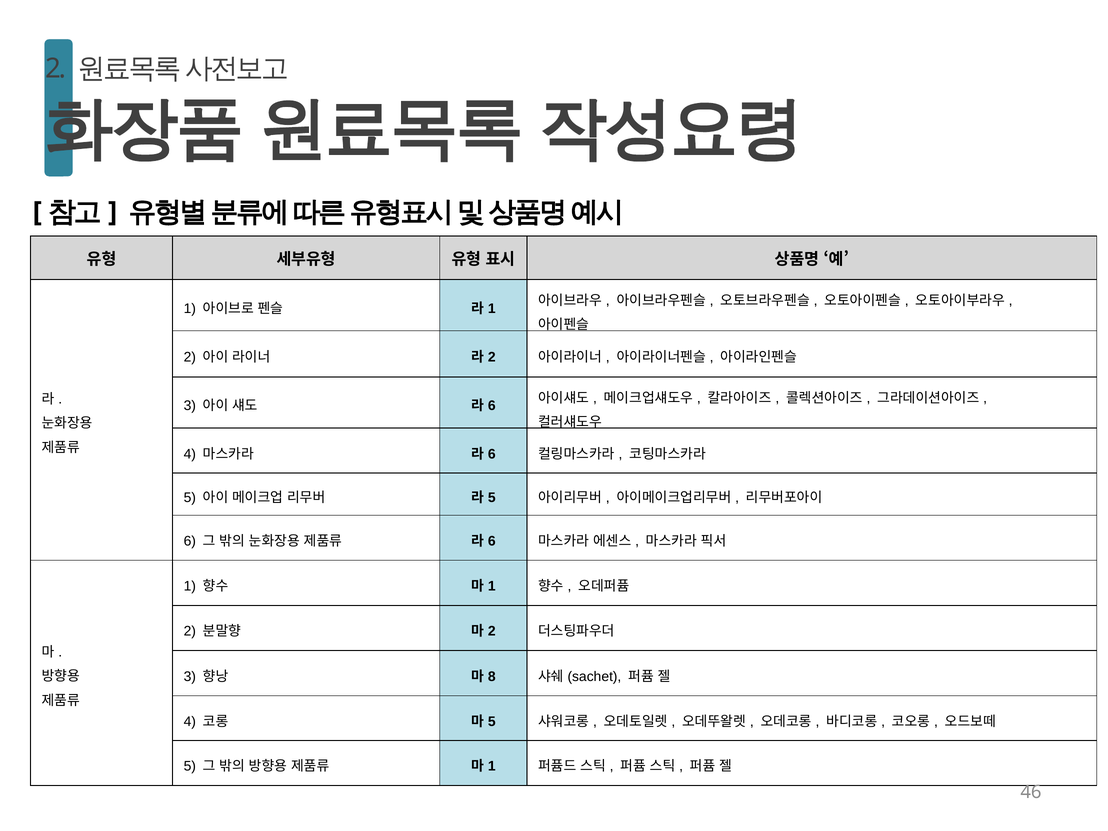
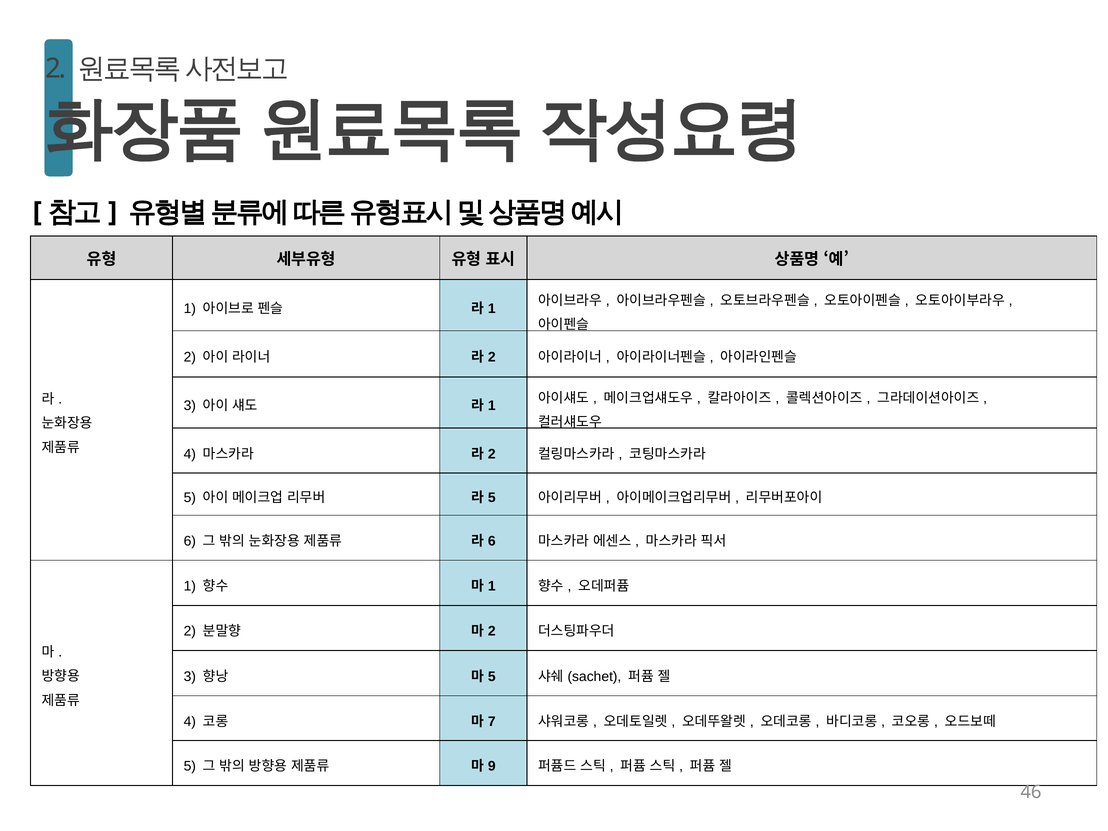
6 at (492, 406): 6 -> 1
6 at (492, 454): 6 -> 2
8 at (492, 676): 8 -> 5
5 at (492, 721): 5 -> 7
1 at (492, 766): 1 -> 9
